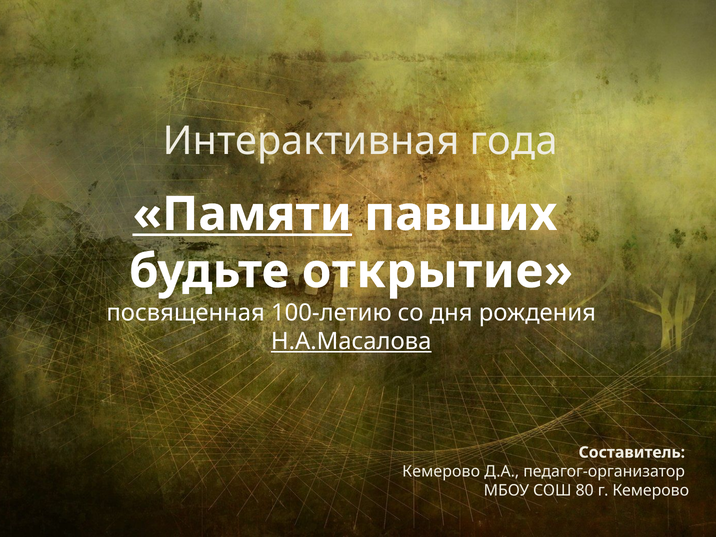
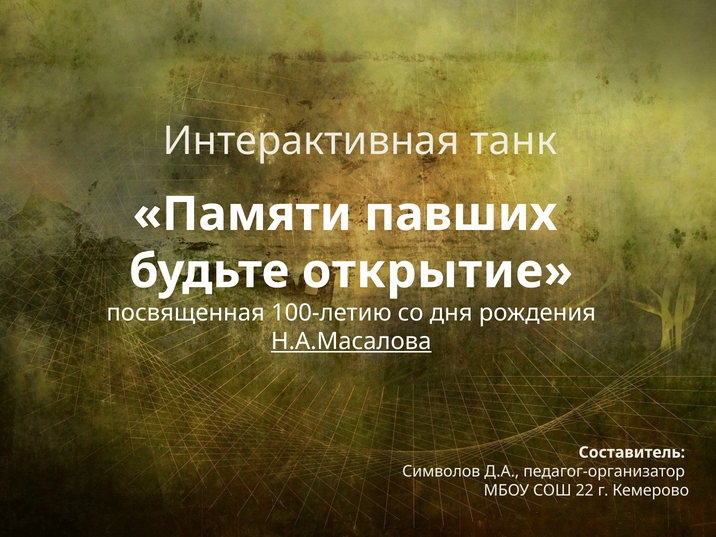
года: года -> танк
Памяти underline: present -> none
Кемерово at (441, 472): Кемерово -> Символов
80: 80 -> 22
